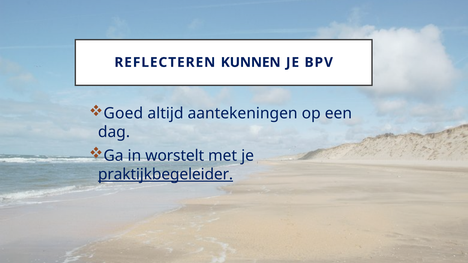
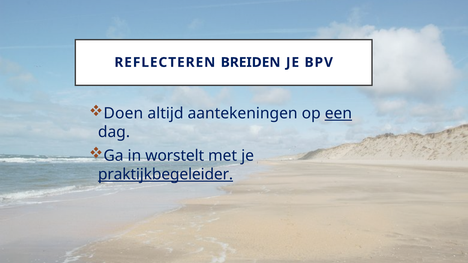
KUNNEN: KUNNEN -> BREIDEN
Goed: Goed -> Doen
een underline: none -> present
